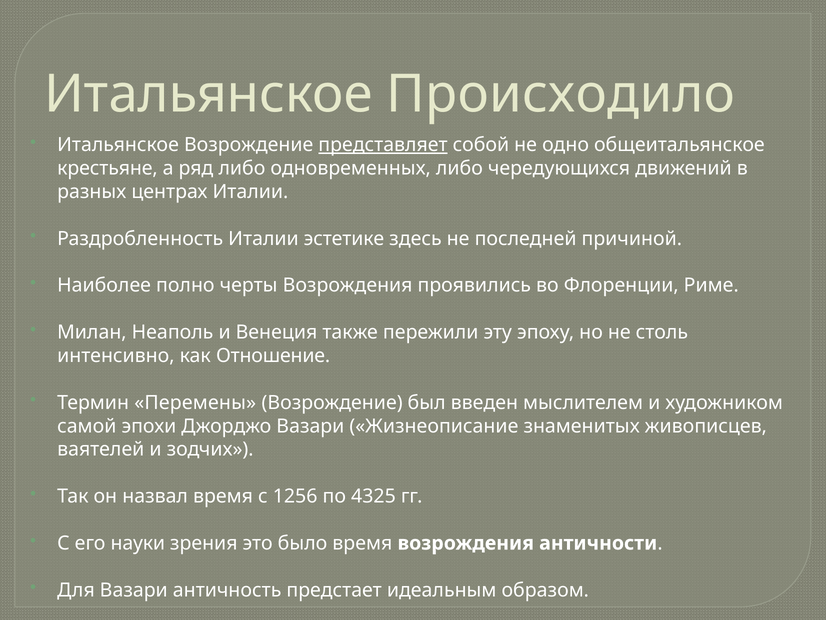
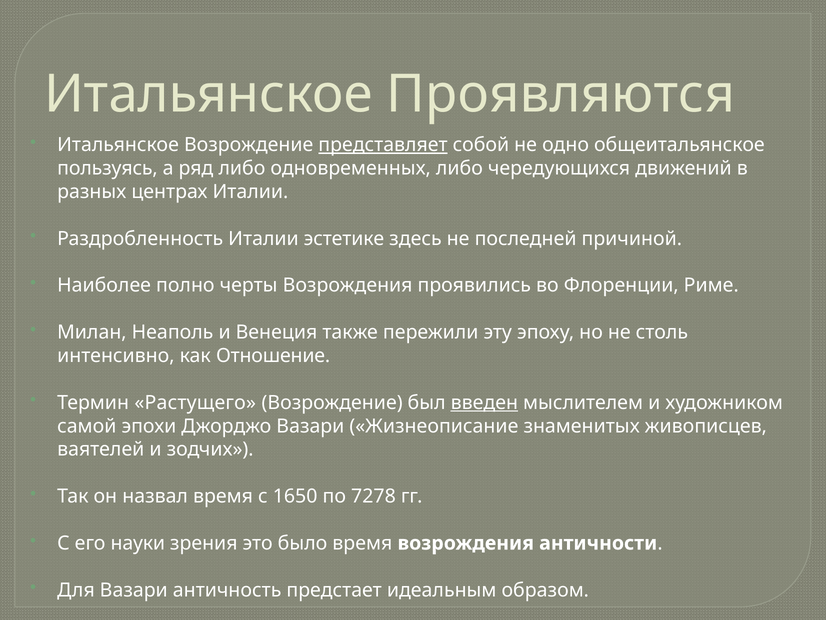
Происходило: Происходило -> Проявляются
крестьяне: крестьяне -> пользуясь
Перемены: Перемены -> Растущего
введен underline: none -> present
1256: 1256 -> 1650
4325: 4325 -> 7278
